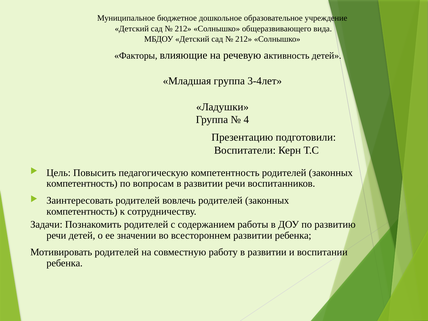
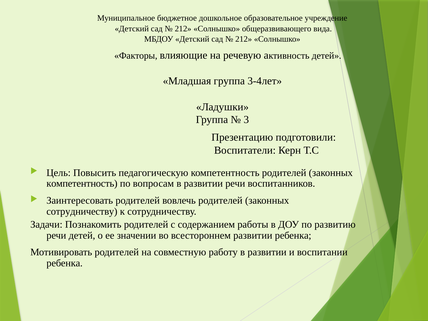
4: 4 -> 3
компетентность at (82, 211): компетентность -> сотрудничеству
